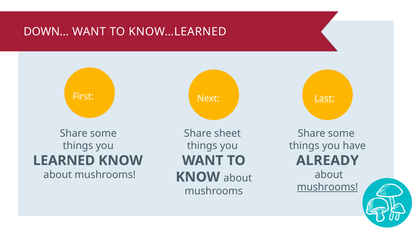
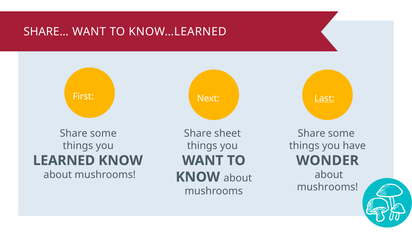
DOWN…: DOWN… -> SHARE…
ALREADY: ALREADY -> WONDER
mushrooms at (328, 187) underline: present -> none
